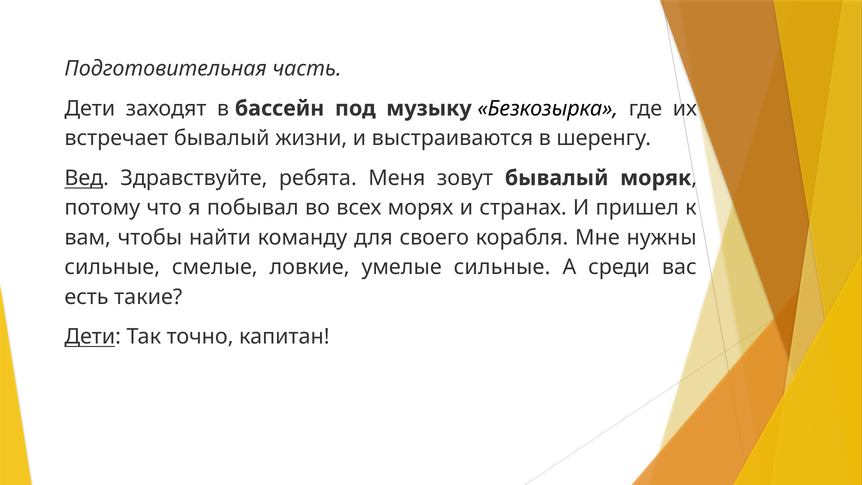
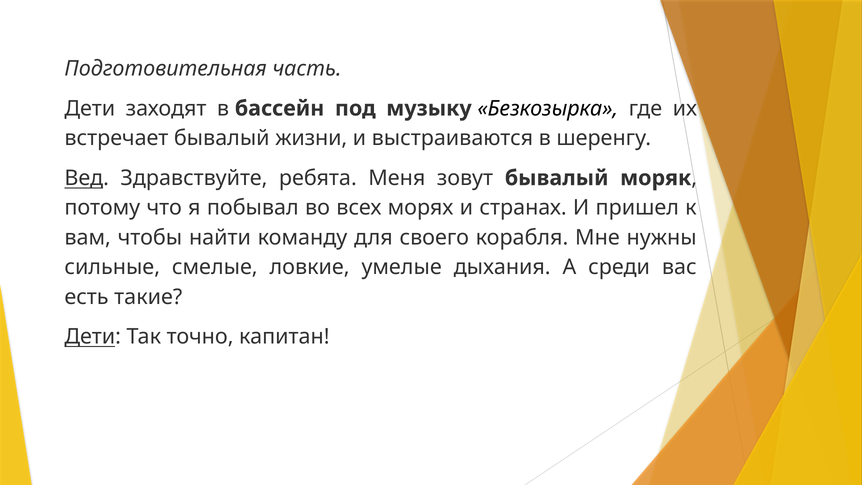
умелые сильные: сильные -> дыхания
